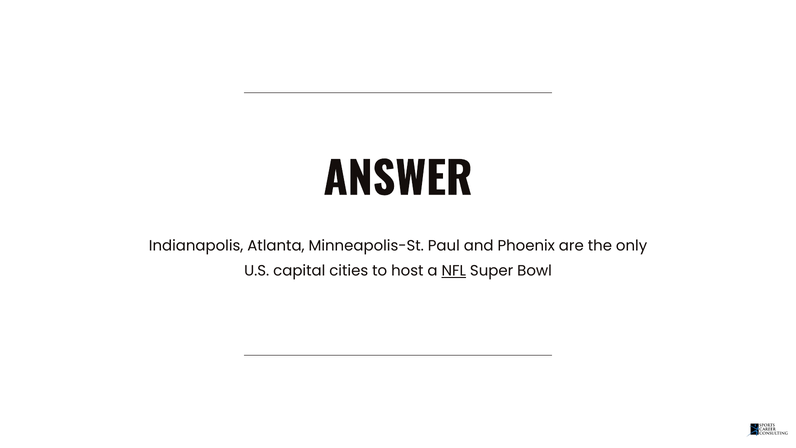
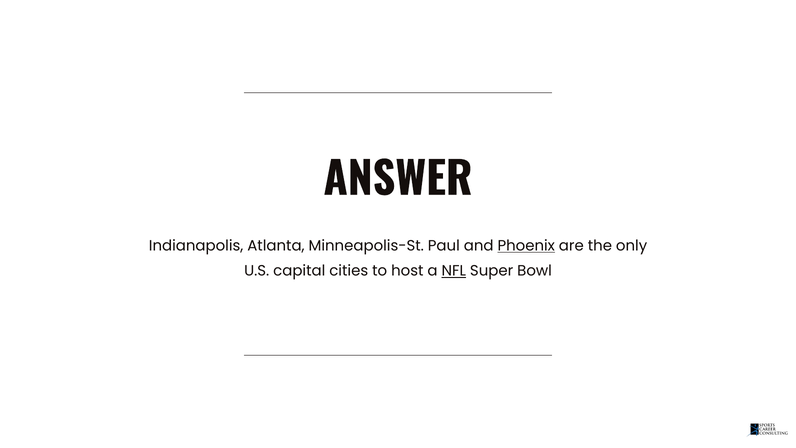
Phoenix underline: none -> present
